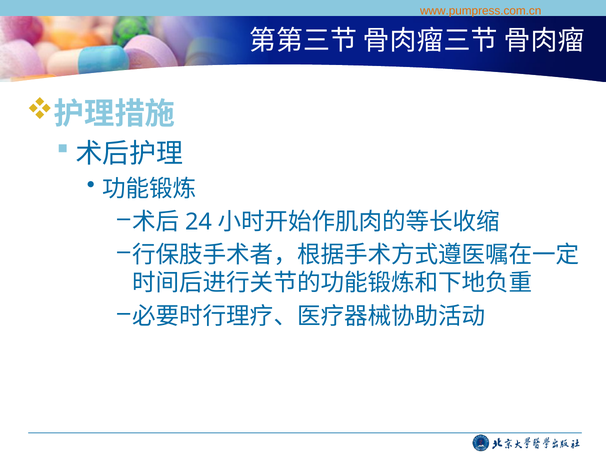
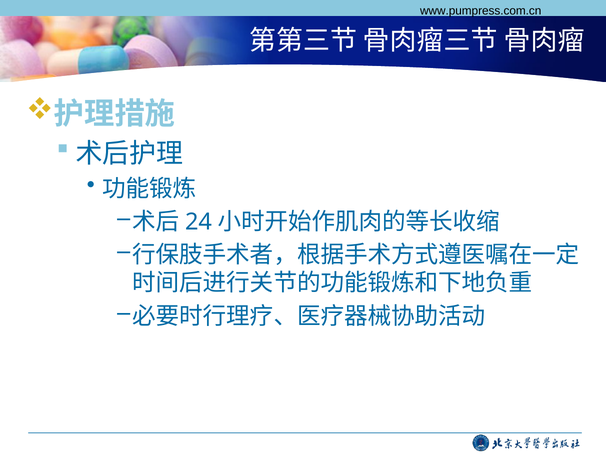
www.pumpress.com.cn colour: orange -> black
